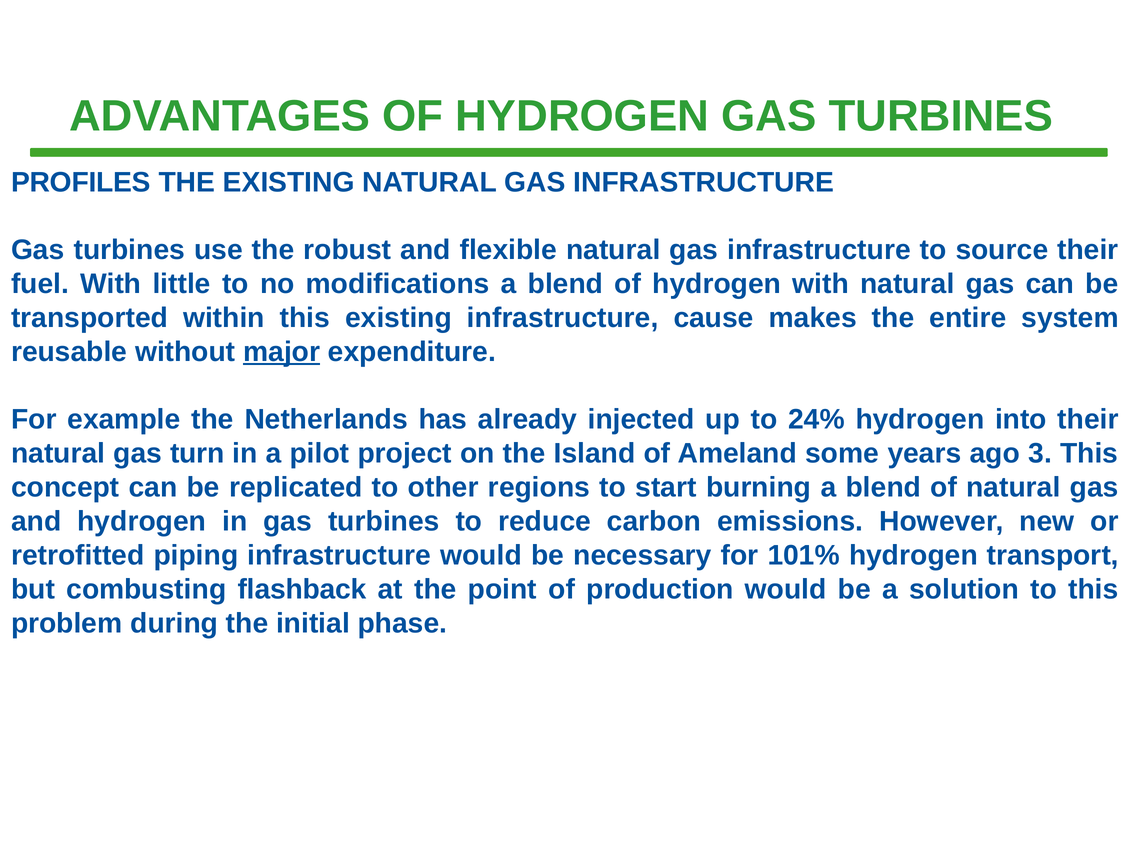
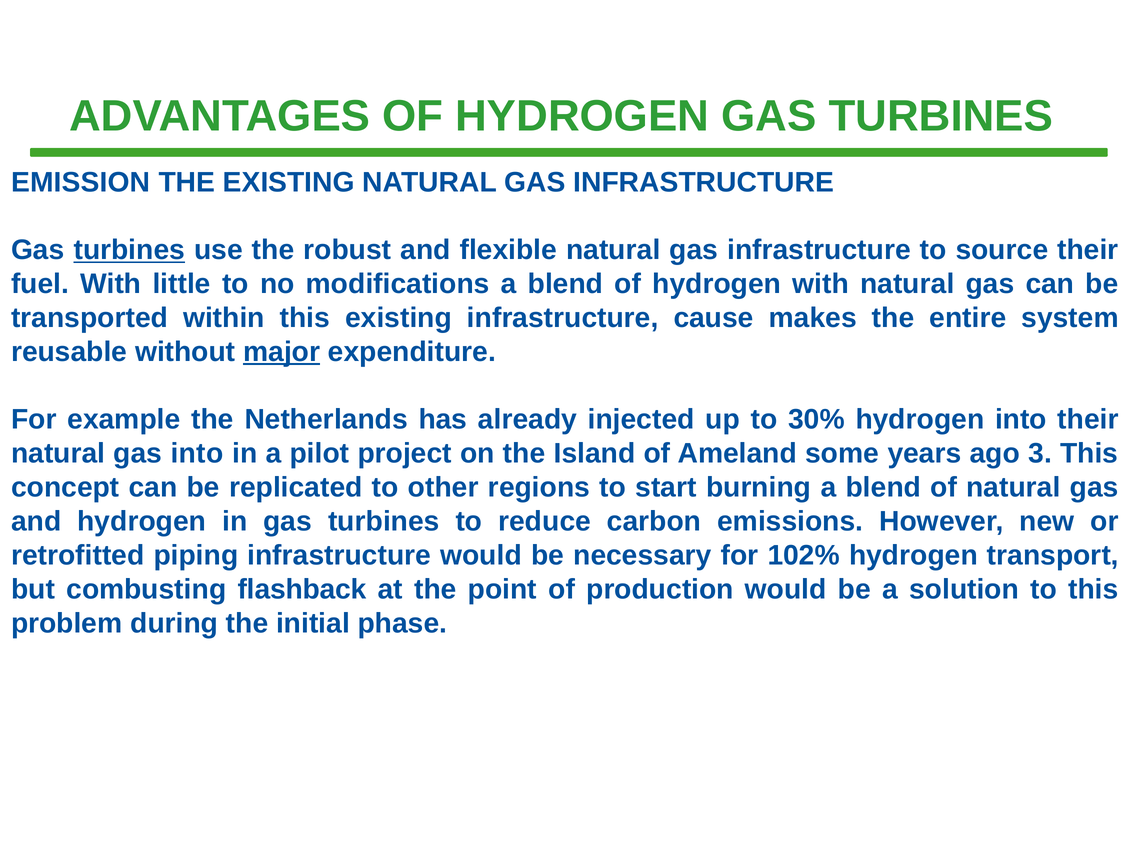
PROFILES: PROFILES -> EMISSION
turbines at (129, 250) underline: none -> present
24%: 24% -> 30%
gas turn: turn -> into
101%: 101% -> 102%
